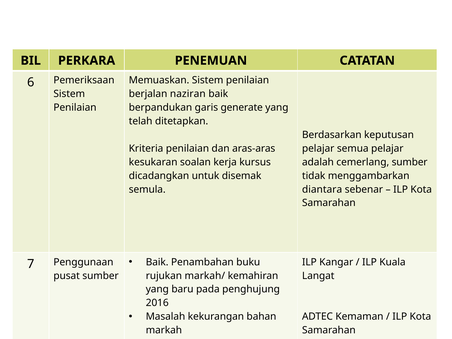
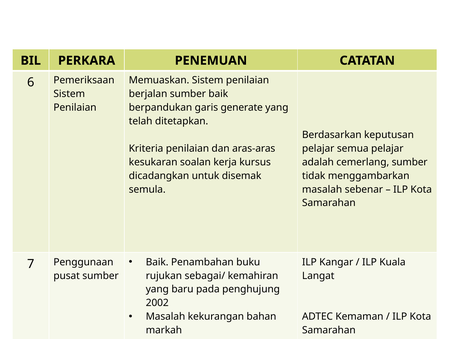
berjalan naziran: naziran -> sumber
diantara at (322, 189): diantara -> masalah
markah/: markah/ -> sebagai/
2016: 2016 -> 2002
